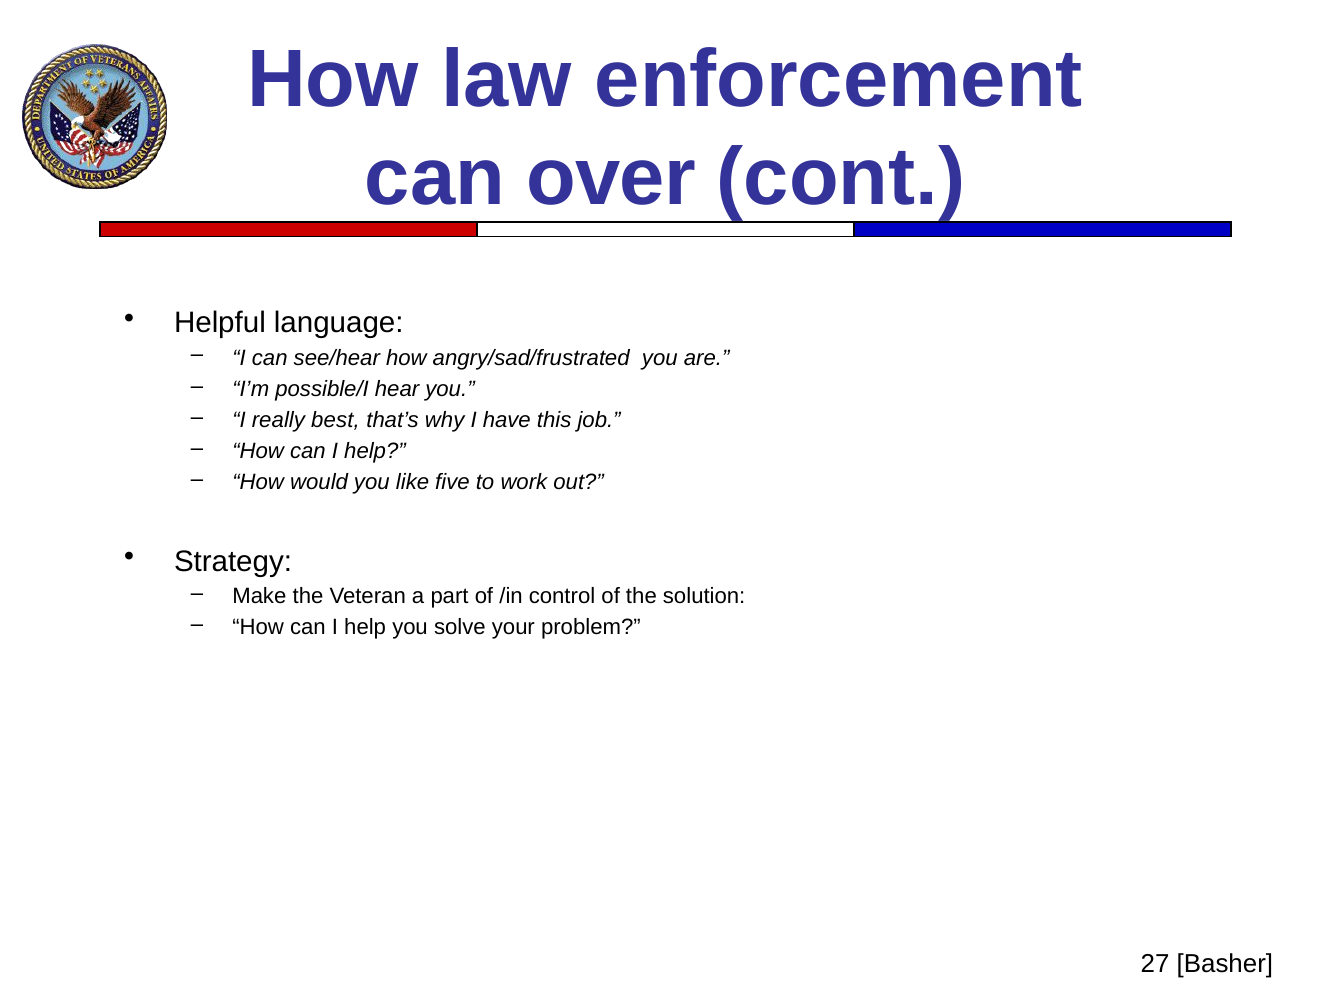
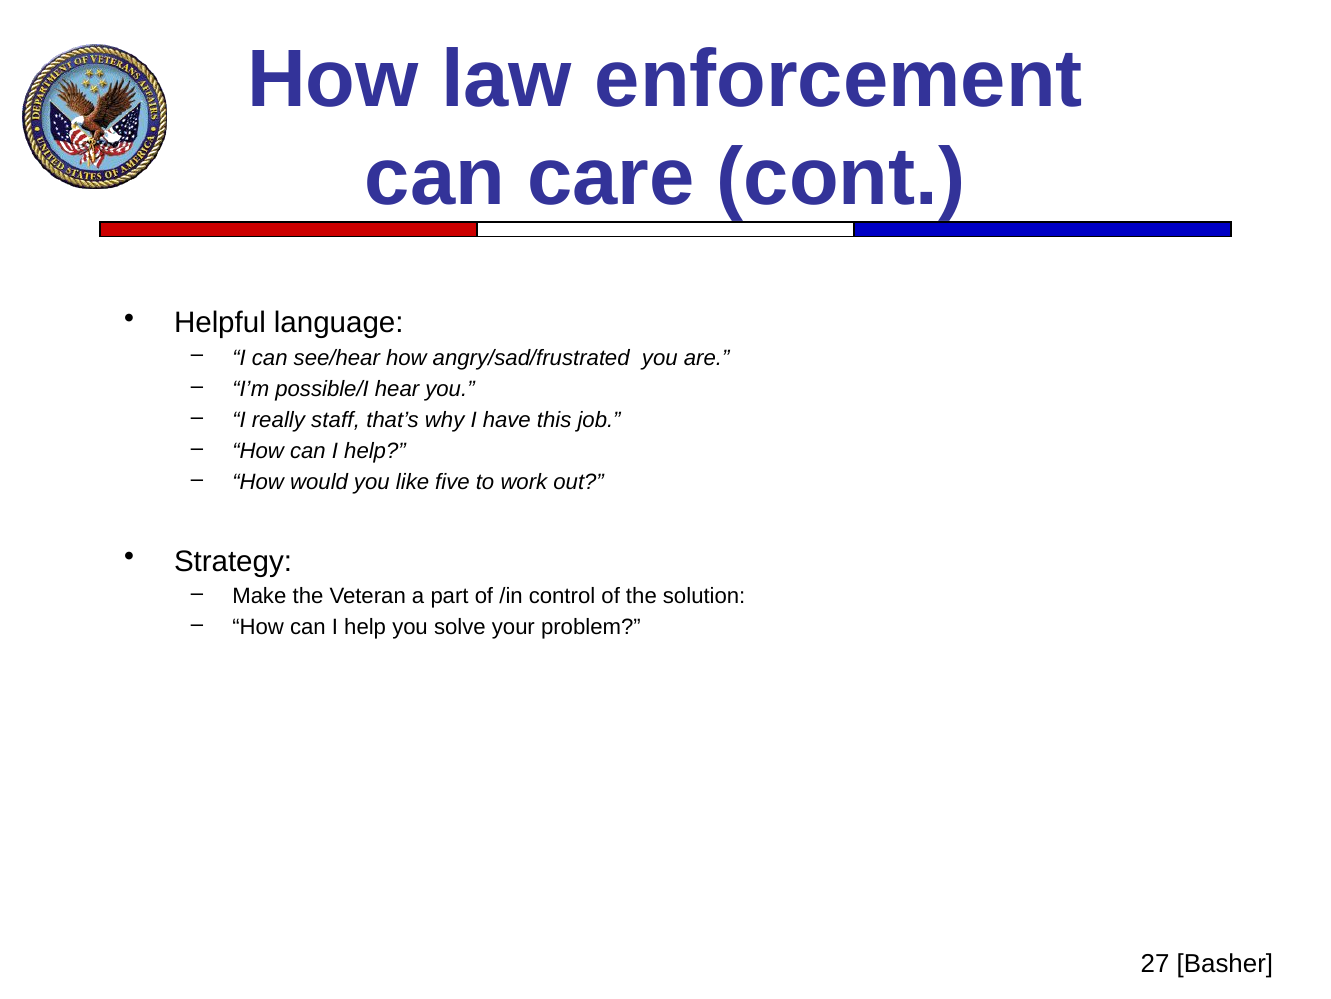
over: over -> care
best: best -> staff
